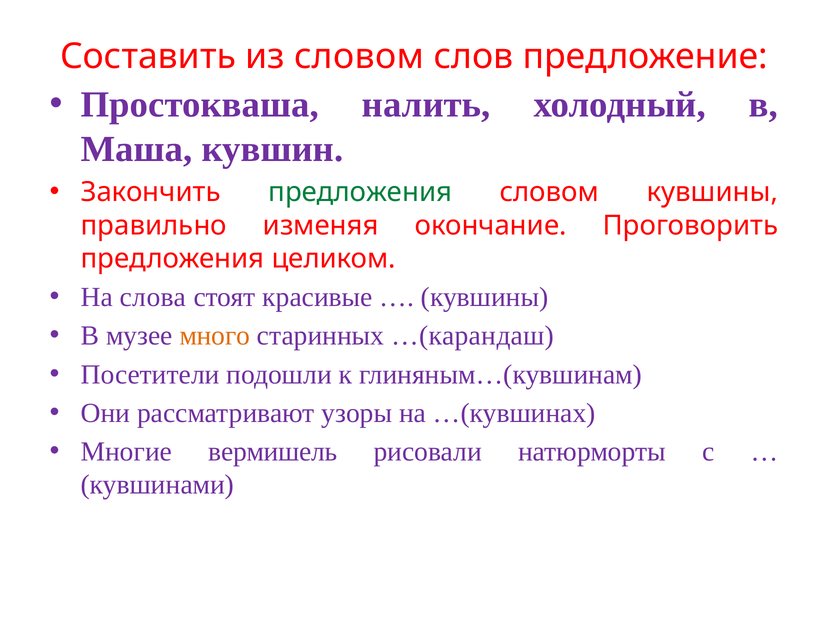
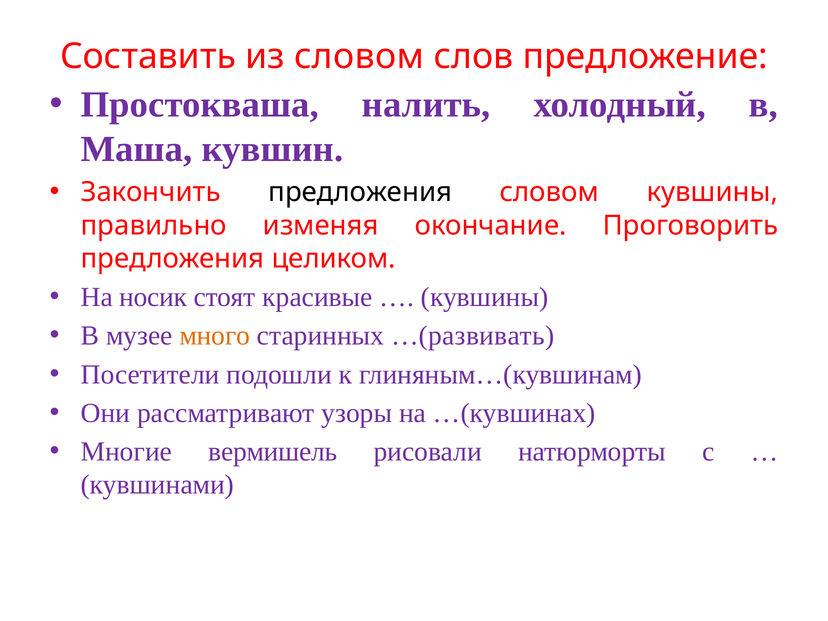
предложения at (360, 192) colour: green -> black
слова: слова -> носик
…(карандаш: …(карандаш -> …(развивать
